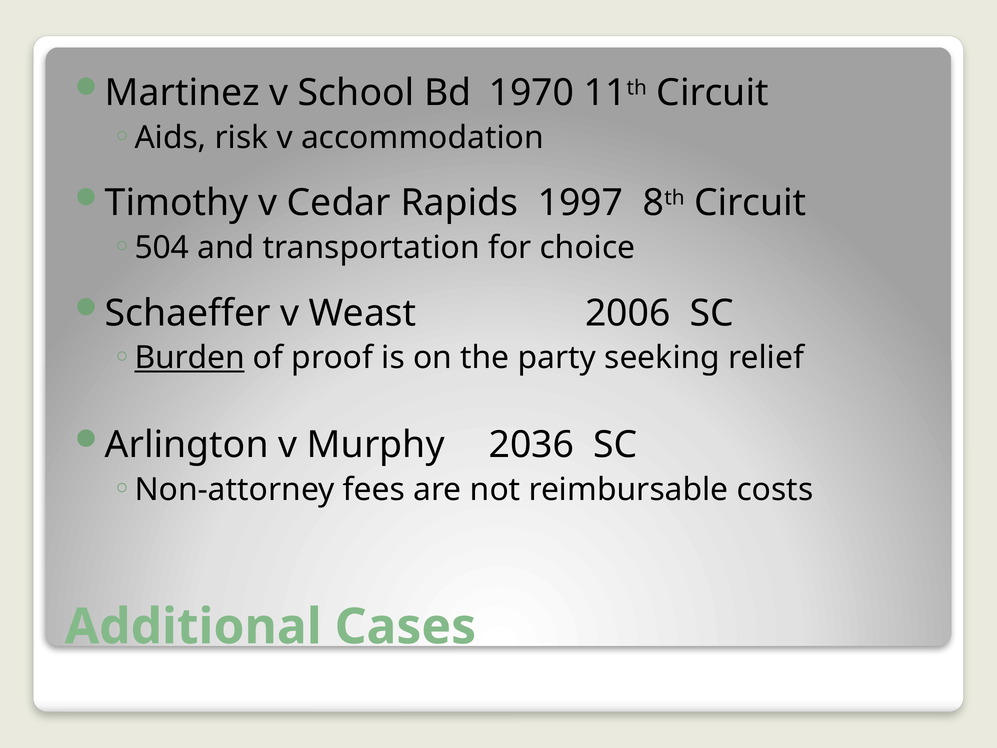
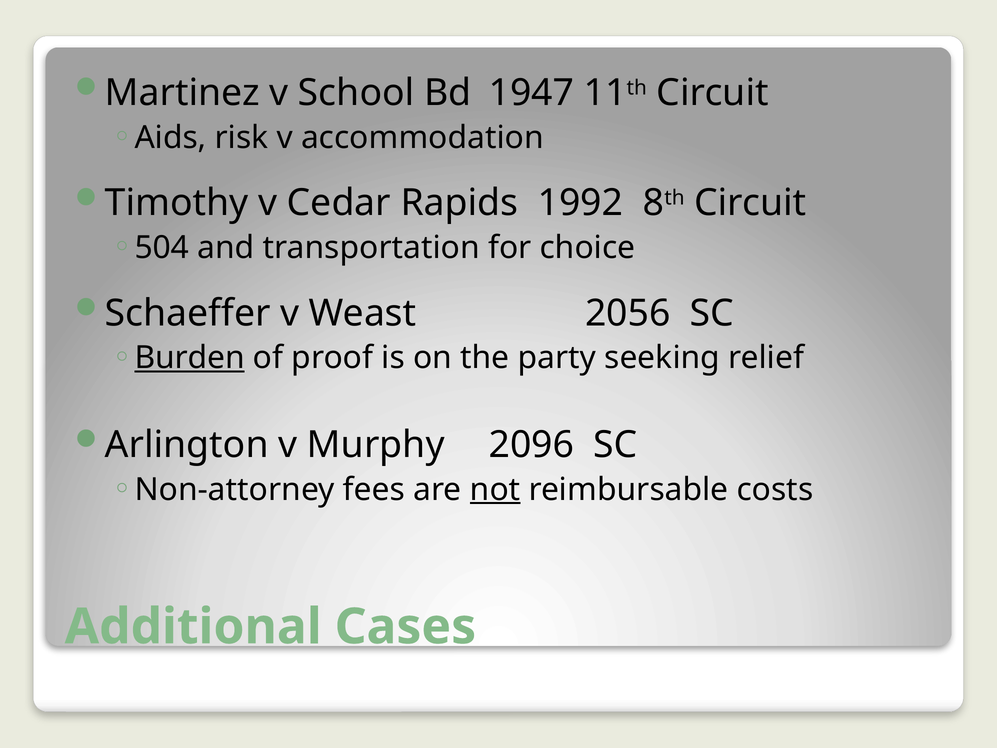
1970: 1970 -> 1947
1997: 1997 -> 1992
2006: 2006 -> 2056
2036: 2036 -> 2096
not underline: none -> present
